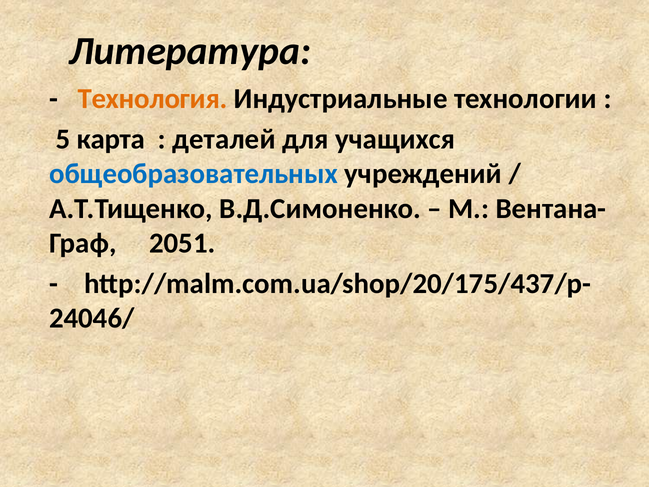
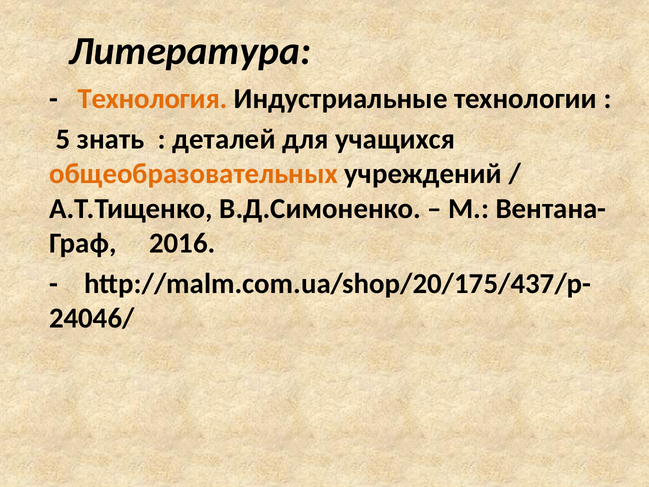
карта: карта -> знать
общеобразовательных colour: blue -> orange
2051: 2051 -> 2016
